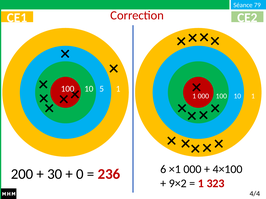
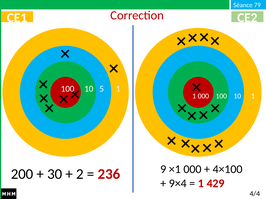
0: 0 -> 2
6: 6 -> 9
9×2: 9×2 -> 9×4
323: 323 -> 429
